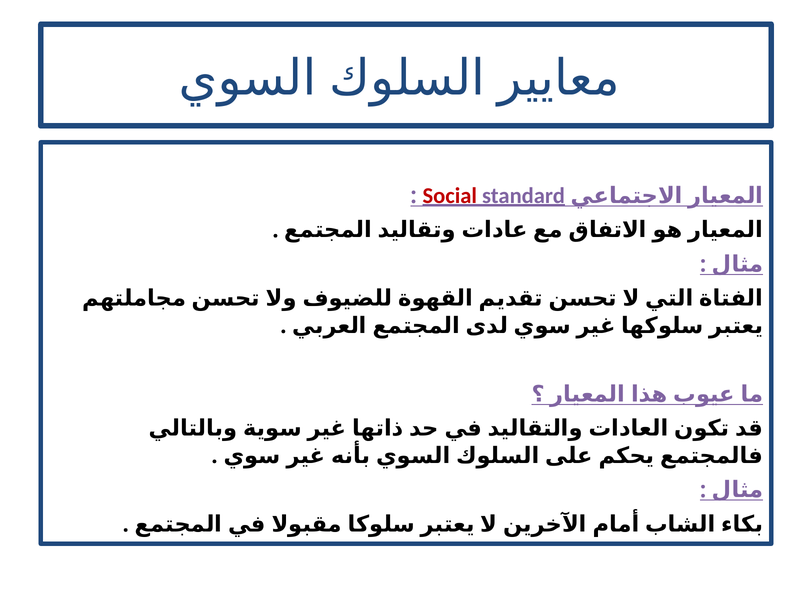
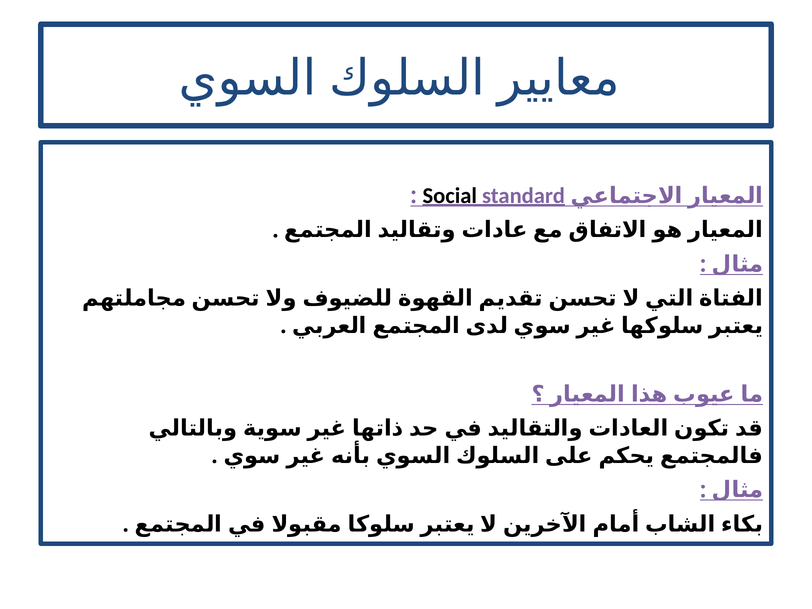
Social colour: red -> black
